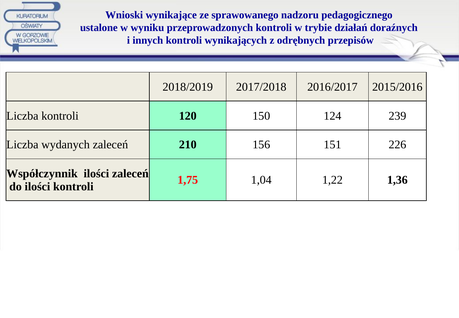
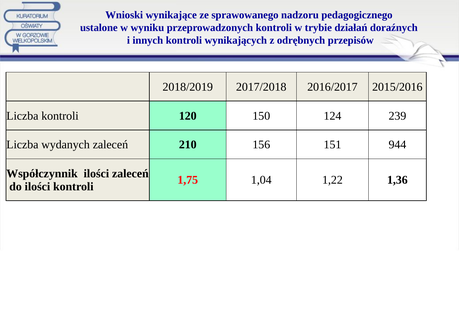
226: 226 -> 944
